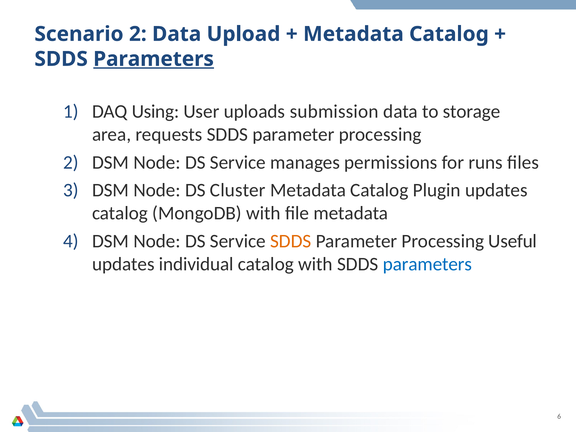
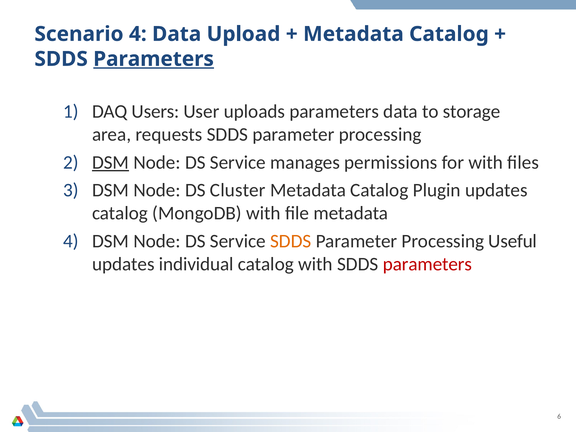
Scenario 2: 2 -> 4
Using: Using -> Users
uploads submission: submission -> parameters
DSM at (111, 162) underline: none -> present
for runs: runs -> with
parameters at (427, 264) colour: blue -> red
